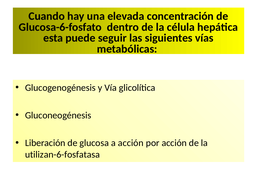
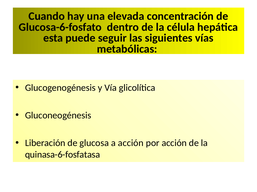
utilizan-6-fosfatasa: utilizan-6-fosfatasa -> quinasa-6-fosfatasa
